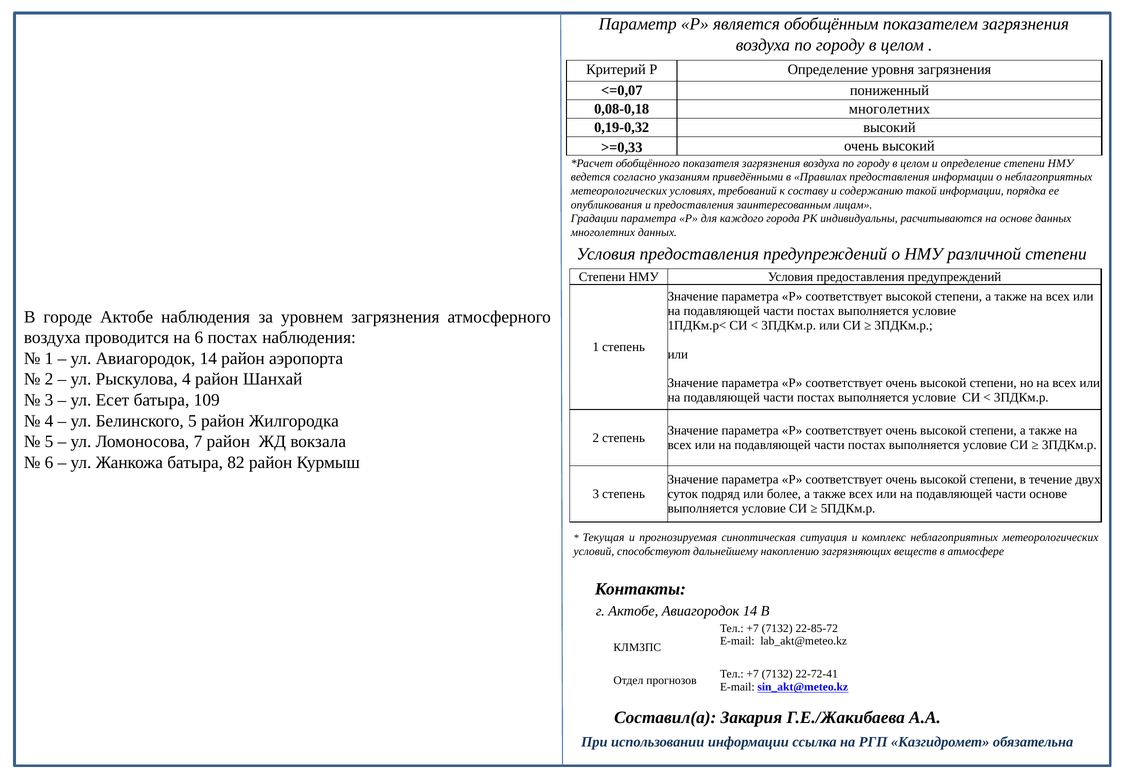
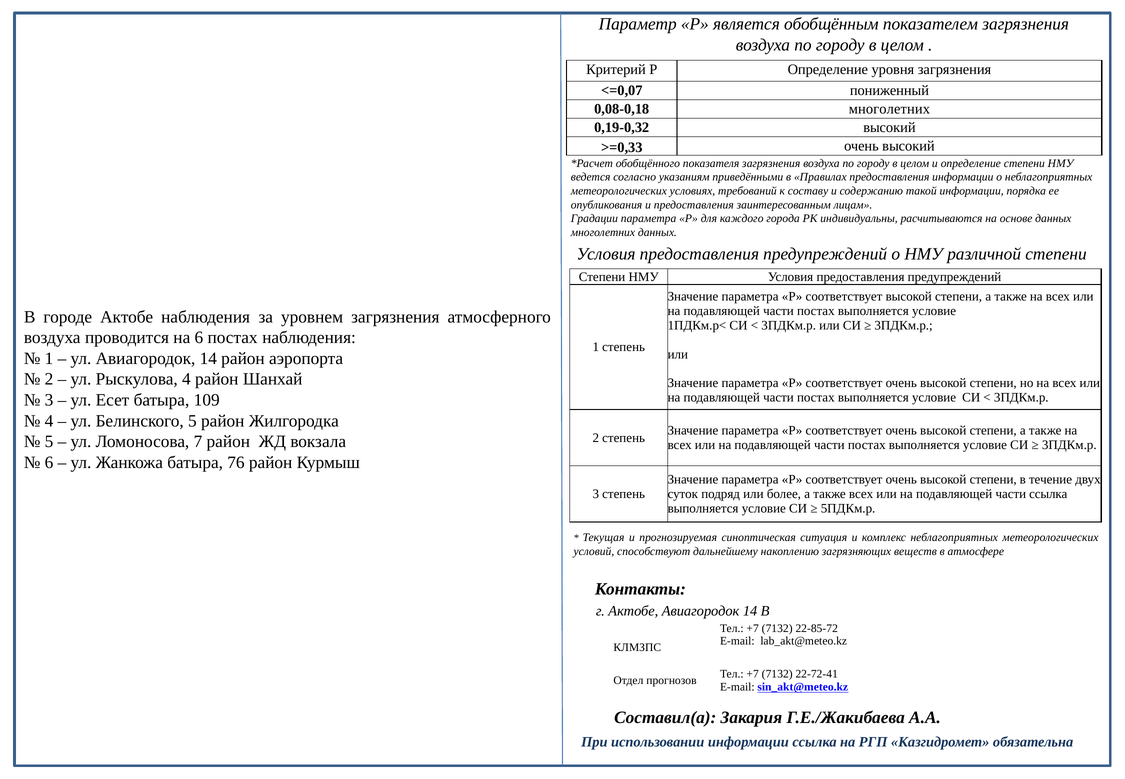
82: 82 -> 76
части основе: основе -> ссылка
